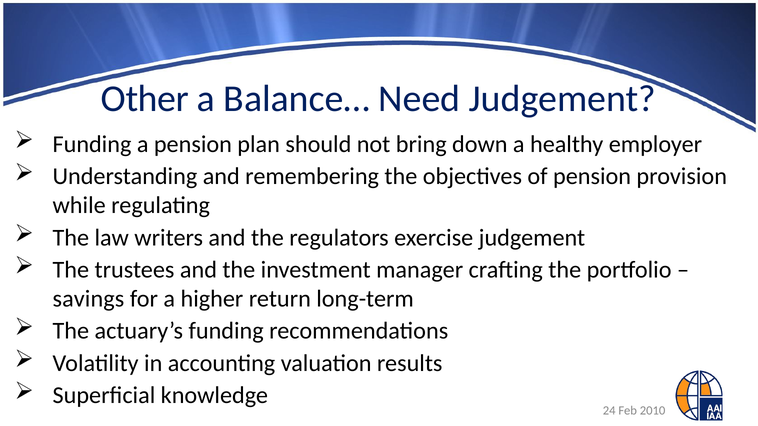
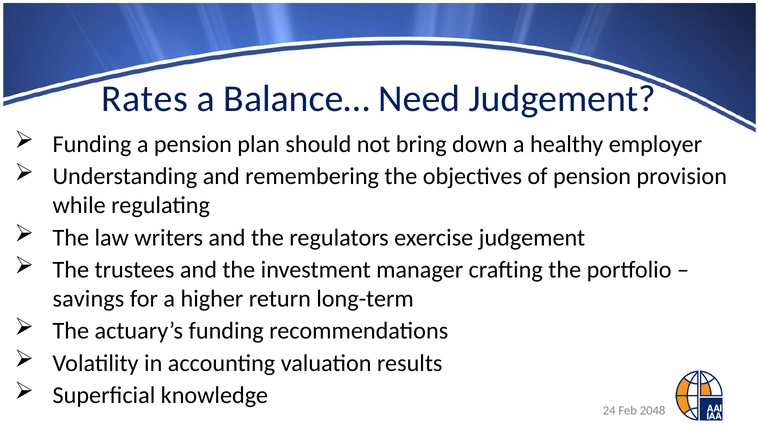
Other: Other -> Rates
2010: 2010 -> 2048
